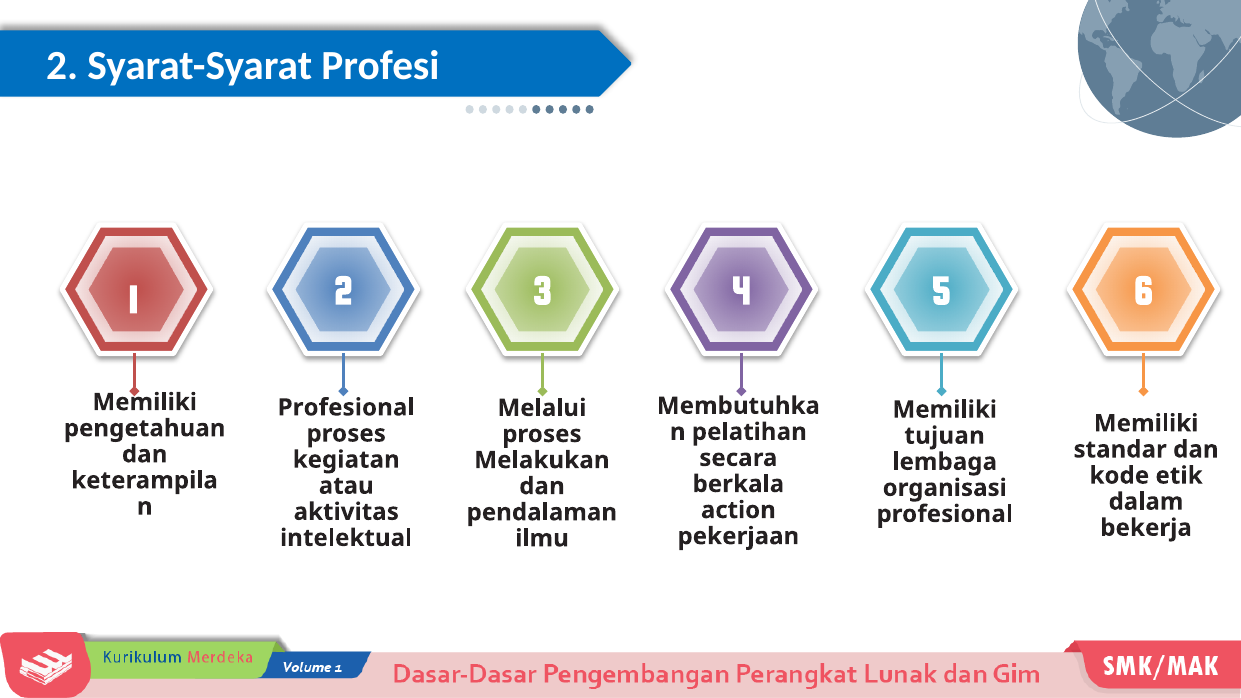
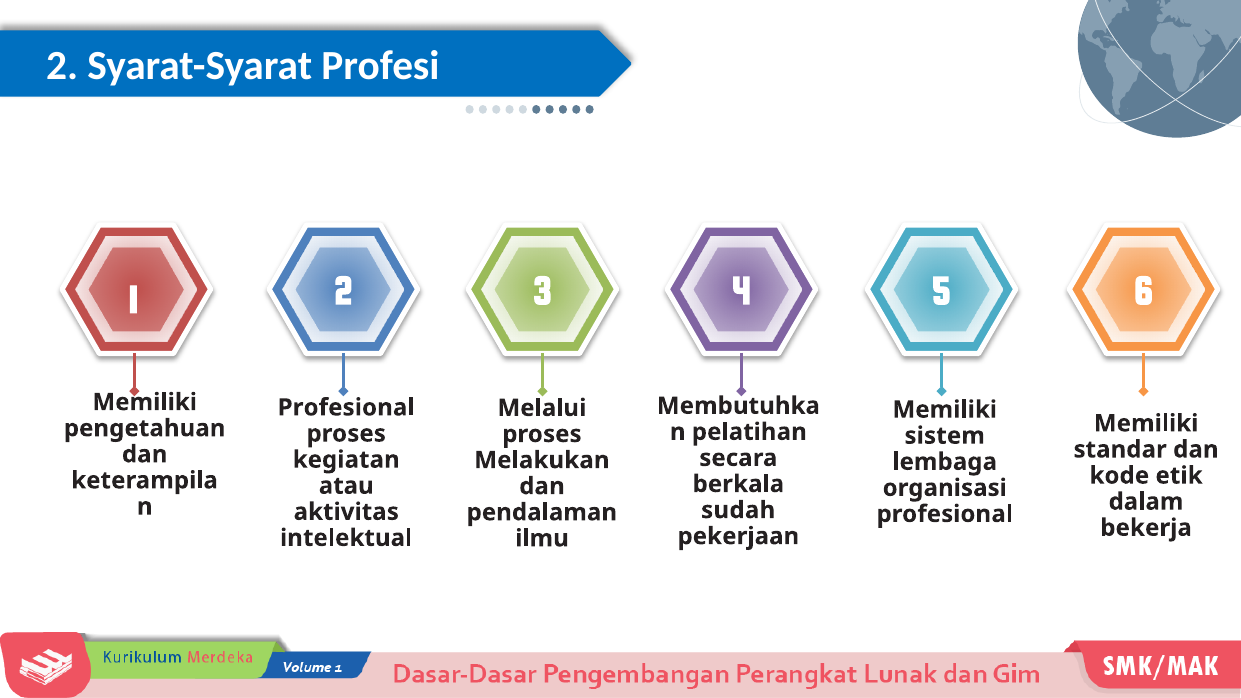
tujuan: tujuan -> sistem
action: action -> sudah
